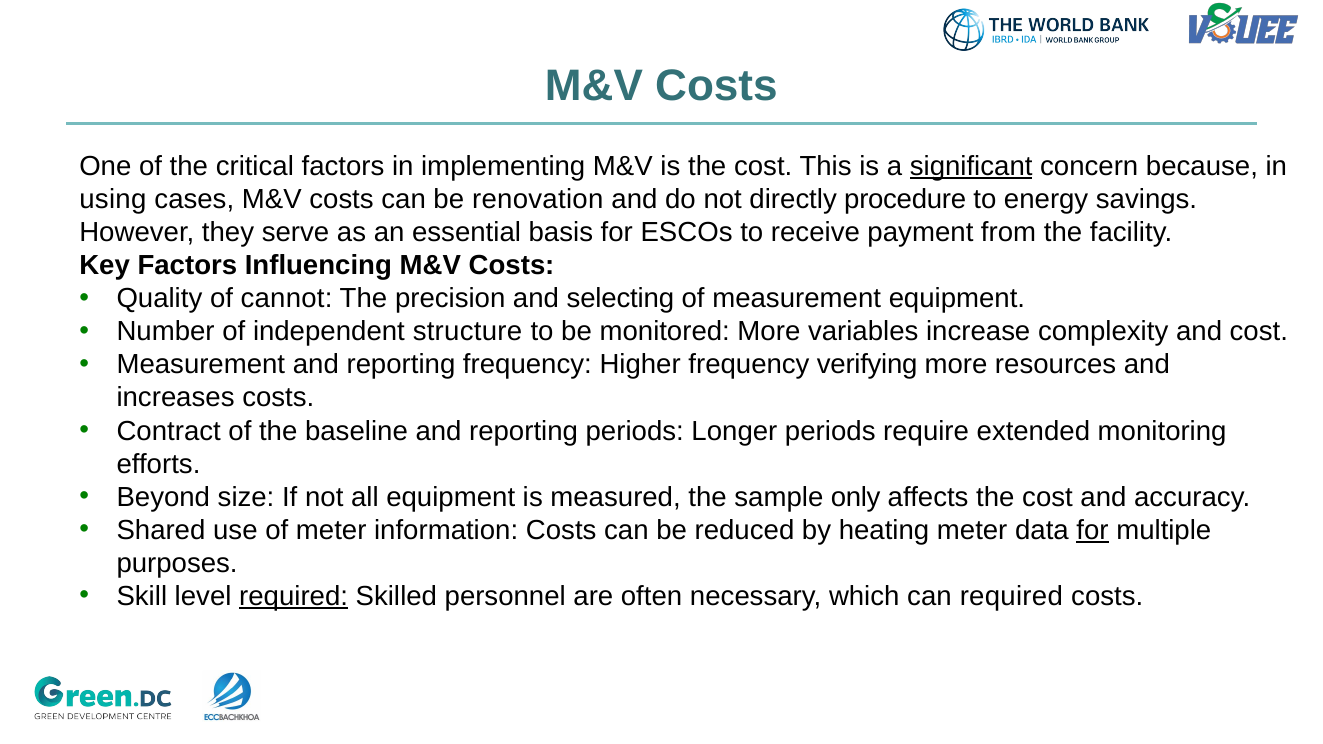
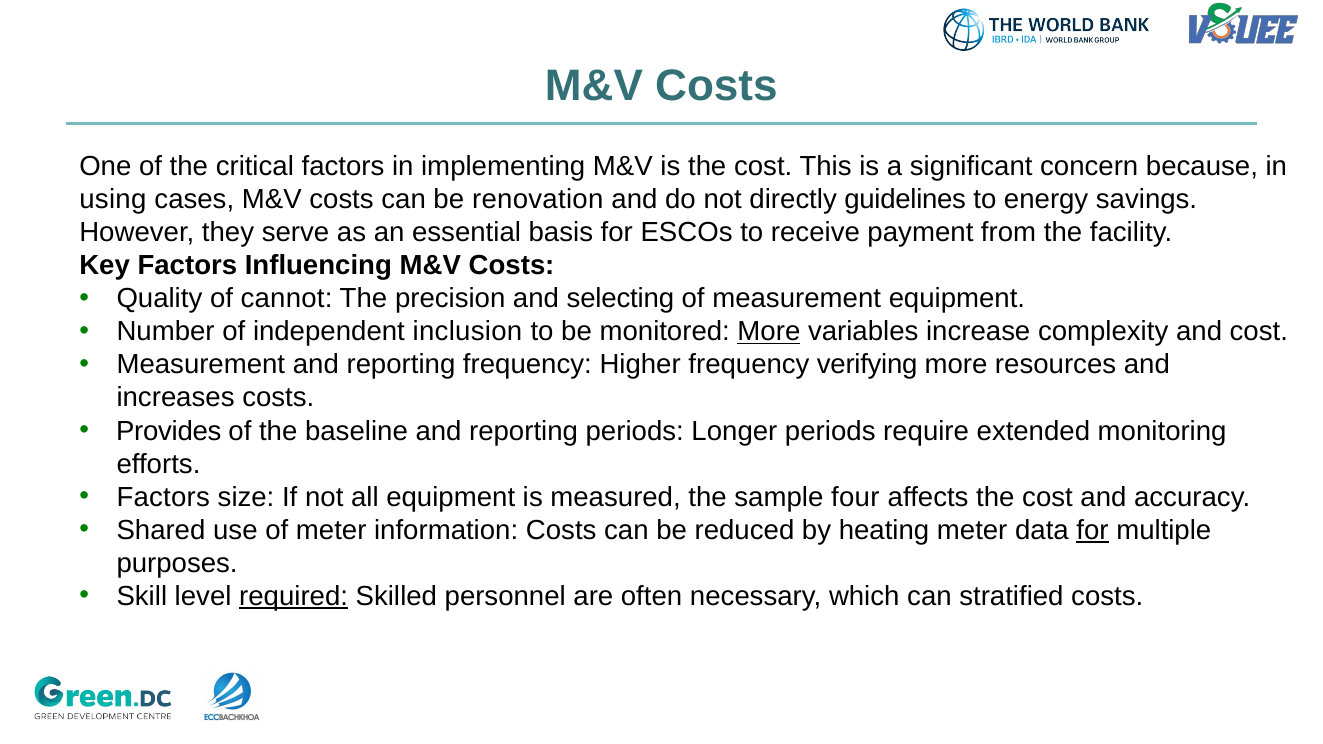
significant underline: present -> none
procedure: procedure -> guidelines
structure: structure -> inclusion
More at (769, 332) underline: none -> present
Contract: Contract -> Provides
Beyond at (163, 497): Beyond -> Factors
only: only -> four
can required: required -> stratified
